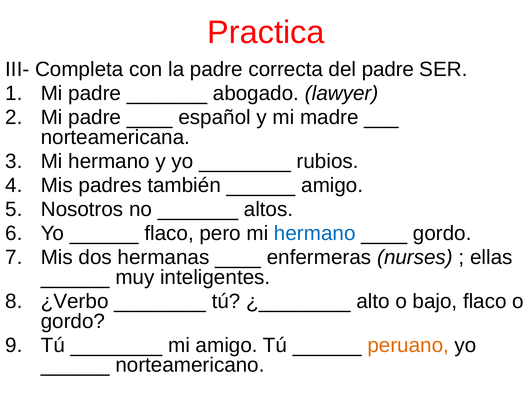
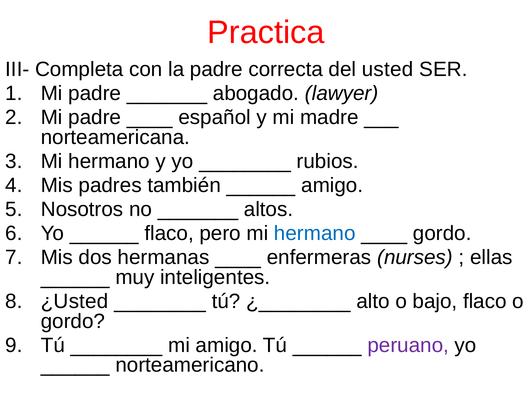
del padre: padre -> usted
¿Verbo: ¿Verbo -> ¿Usted
peruano colour: orange -> purple
